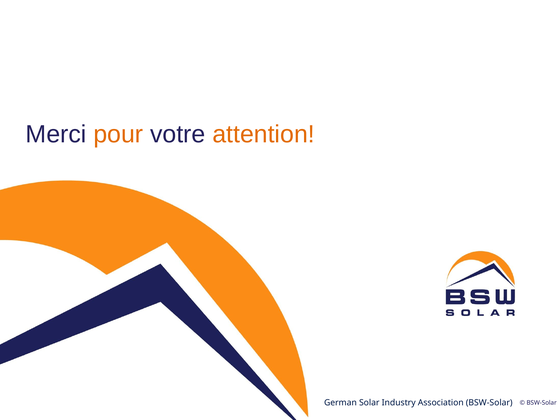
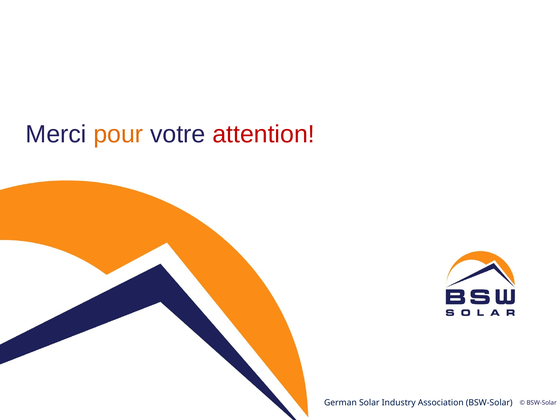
attention colour: orange -> red
